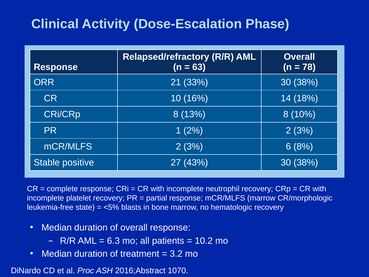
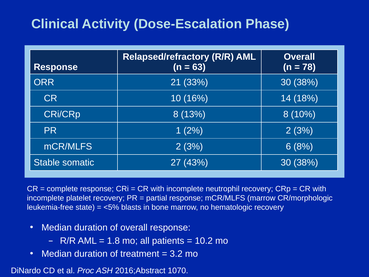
positive: positive -> somatic
6.3: 6.3 -> 1.8
